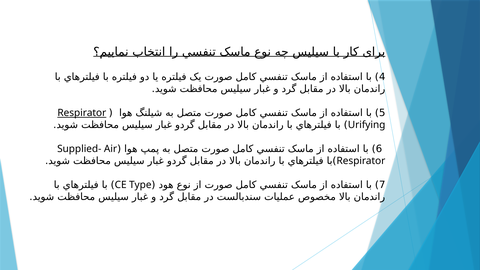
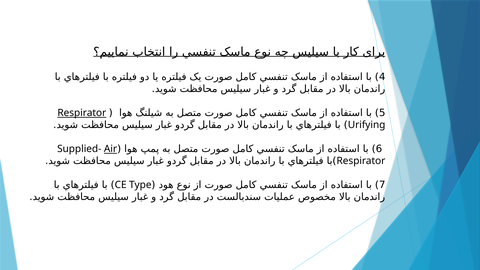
Air underline: none -> present
